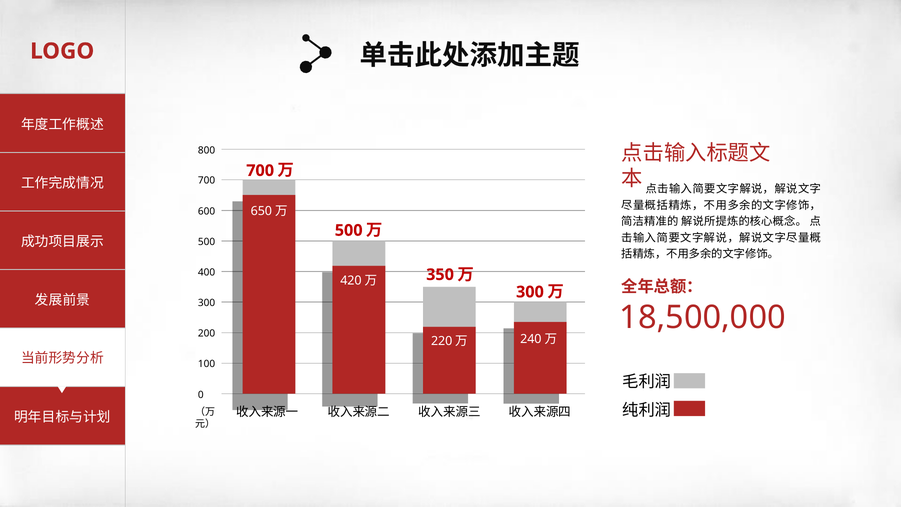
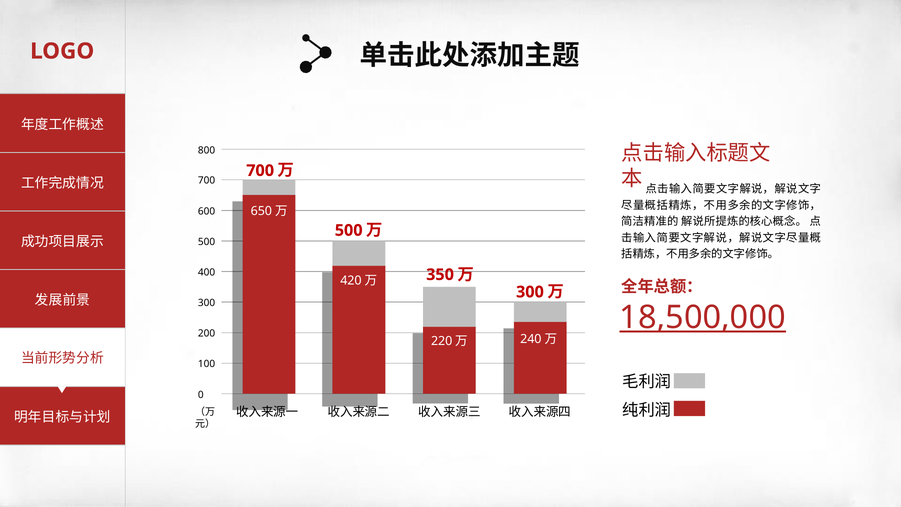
18,500,000 underline: none -> present
